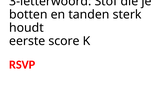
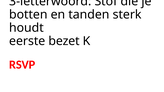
score: score -> bezet
